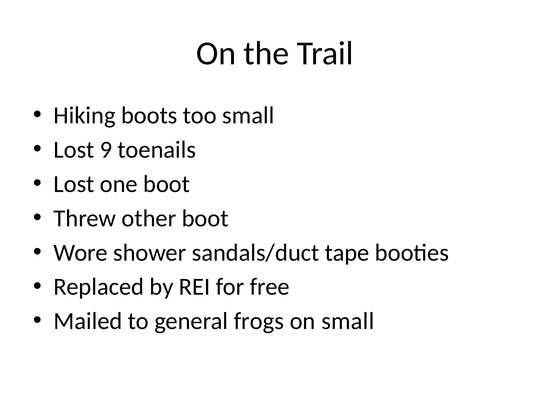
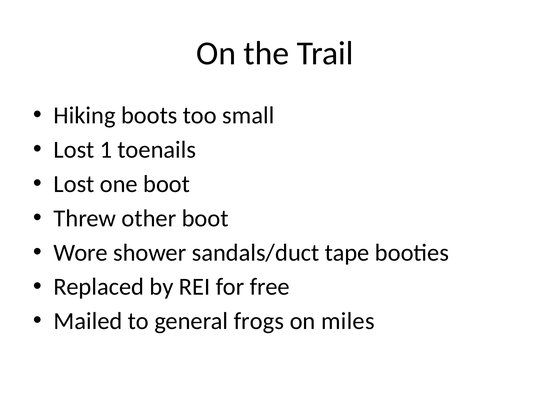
9: 9 -> 1
on small: small -> miles
